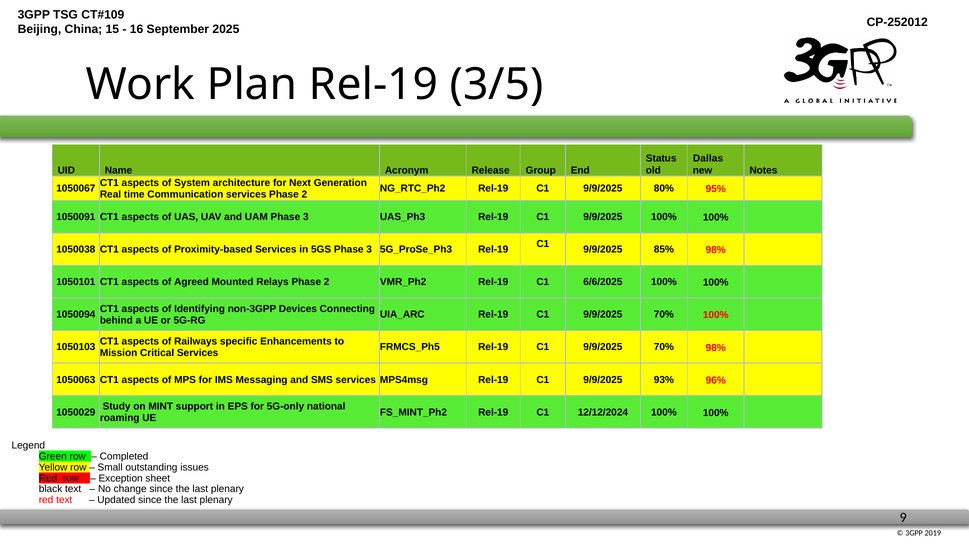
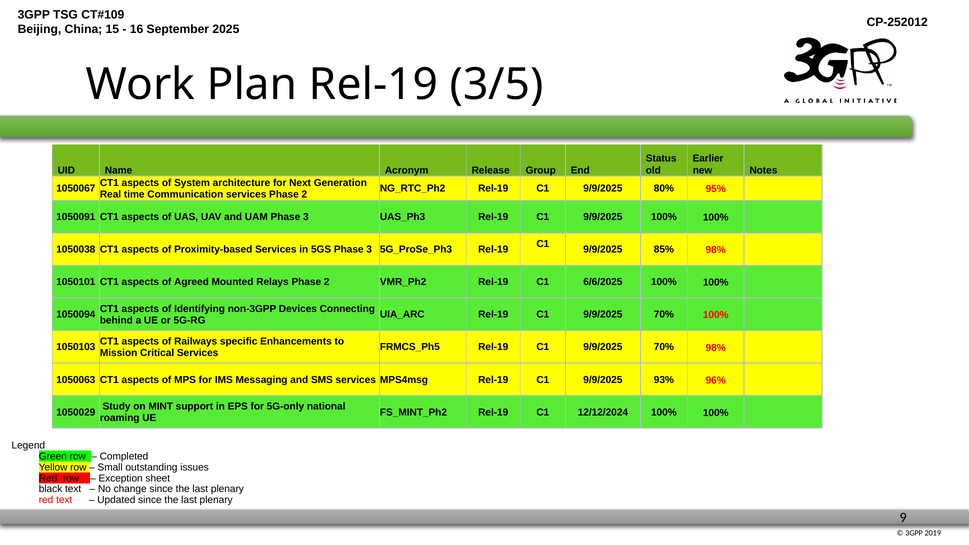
Dallas: Dallas -> Earlier
